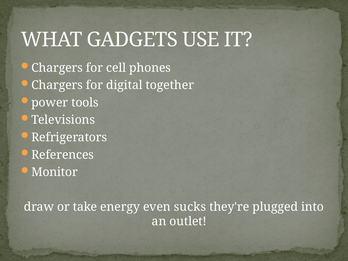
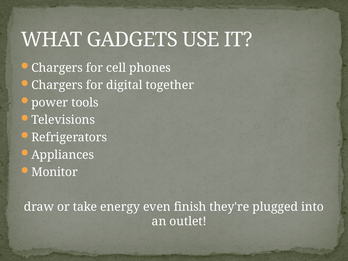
References: References -> Appliances
sucks: sucks -> finish
